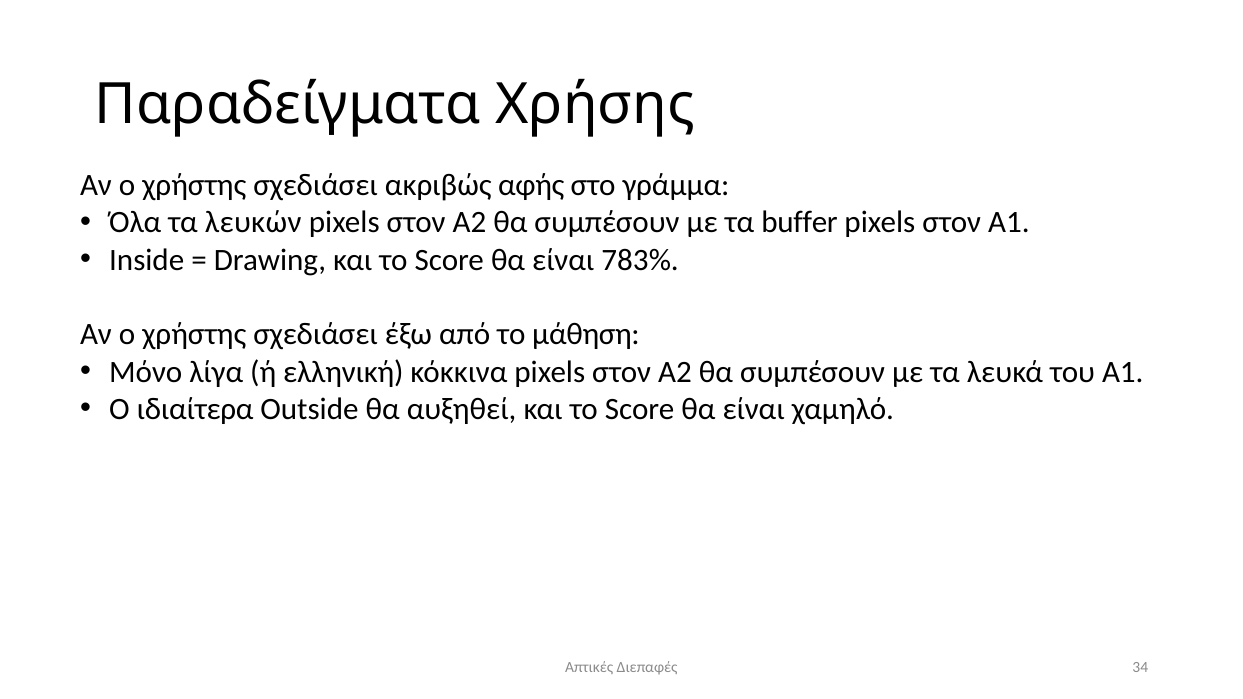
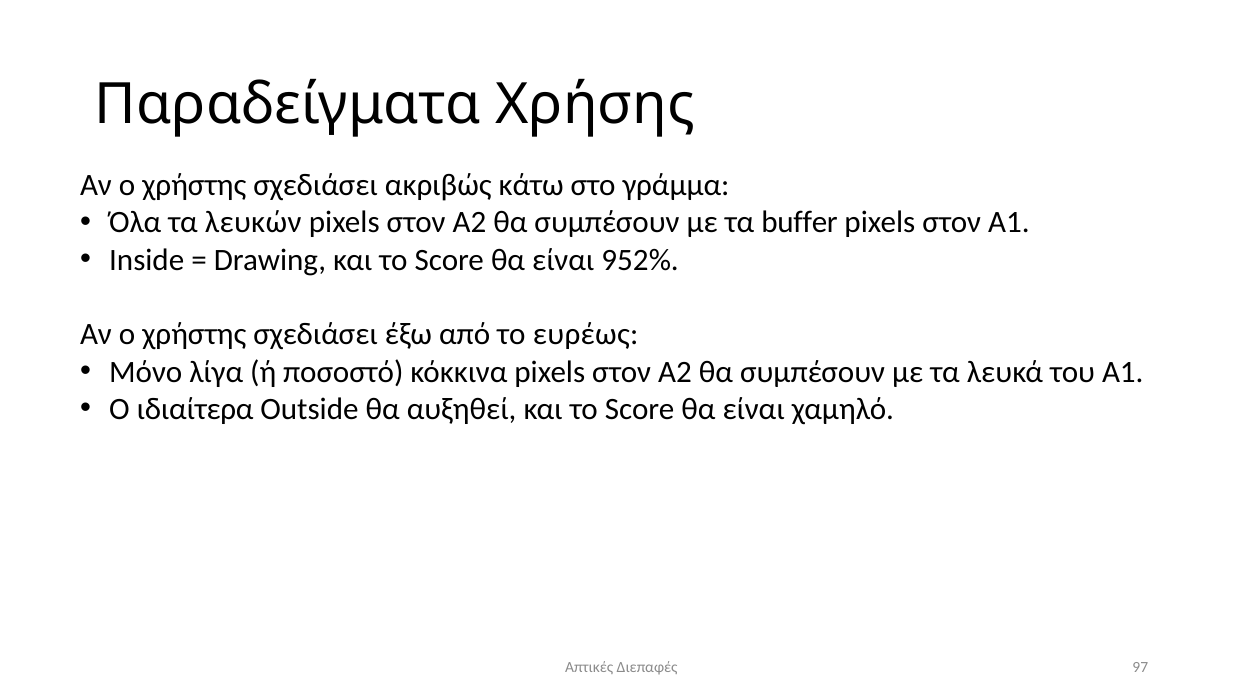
αφής: αφής -> κάτω
783%: 783% -> 952%
μάθηση: μάθηση -> ευρέως
ελληνική: ελληνική -> ποσοστό
34: 34 -> 97
